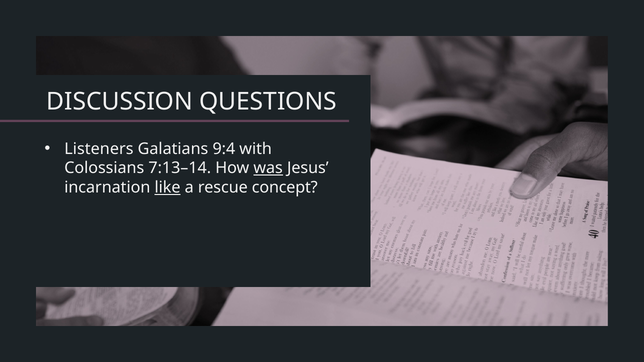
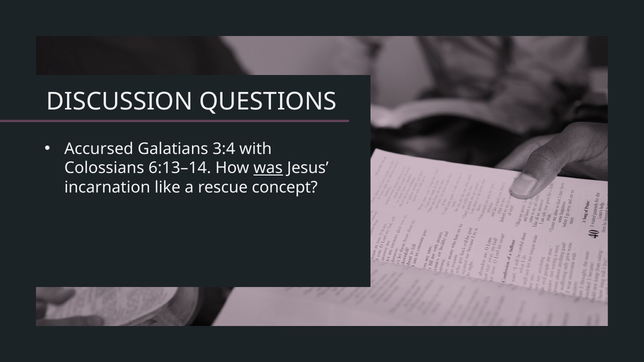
Listeners: Listeners -> Accursed
9:4: 9:4 -> 3:4
7:13–14: 7:13–14 -> 6:13–14
like underline: present -> none
